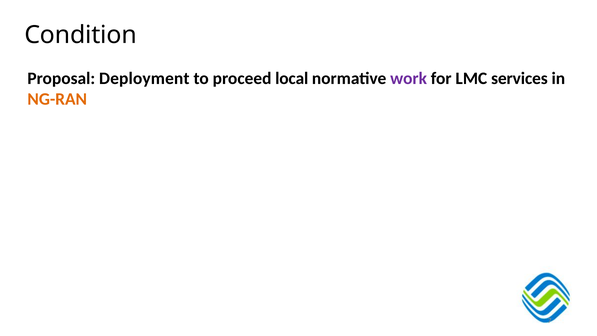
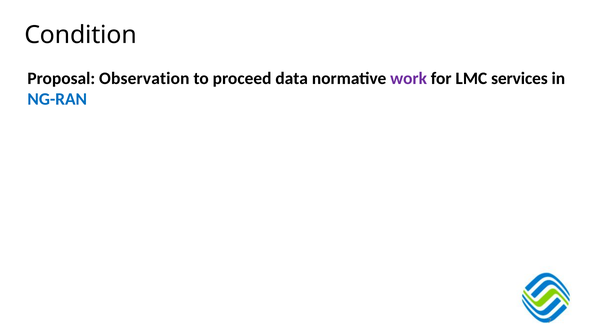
Deployment: Deployment -> Observation
local: local -> data
NG-RAN colour: orange -> blue
